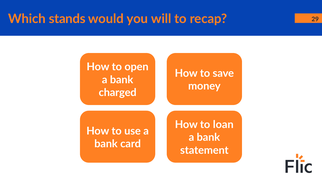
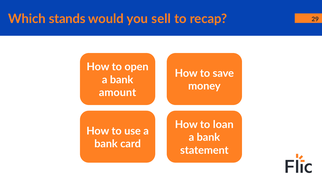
will: will -> sell
charged: charged -> amount
